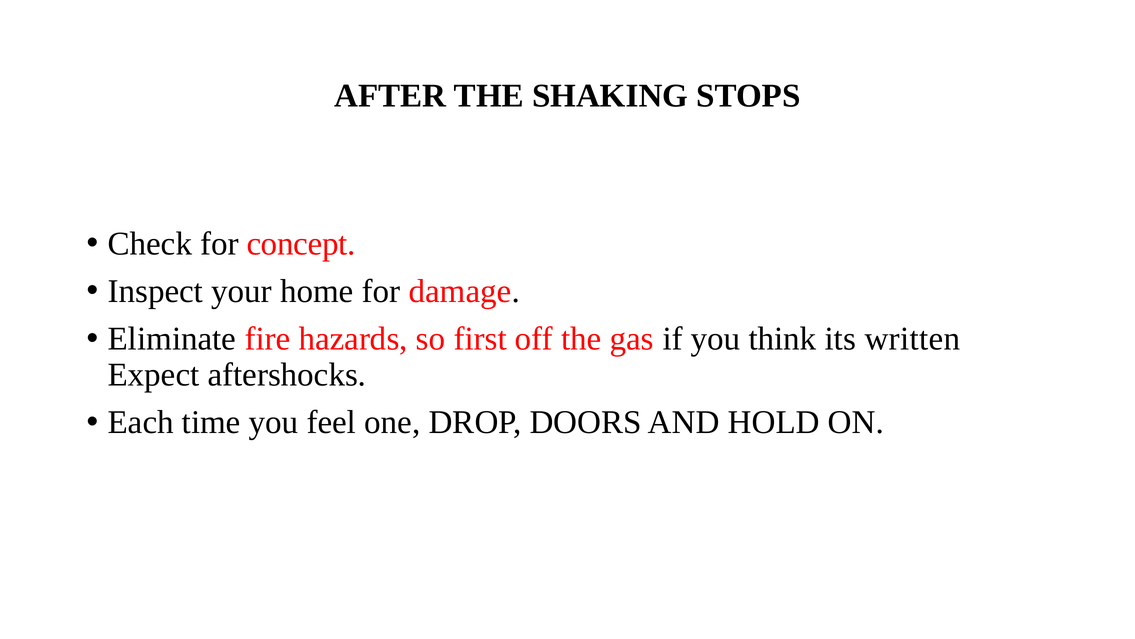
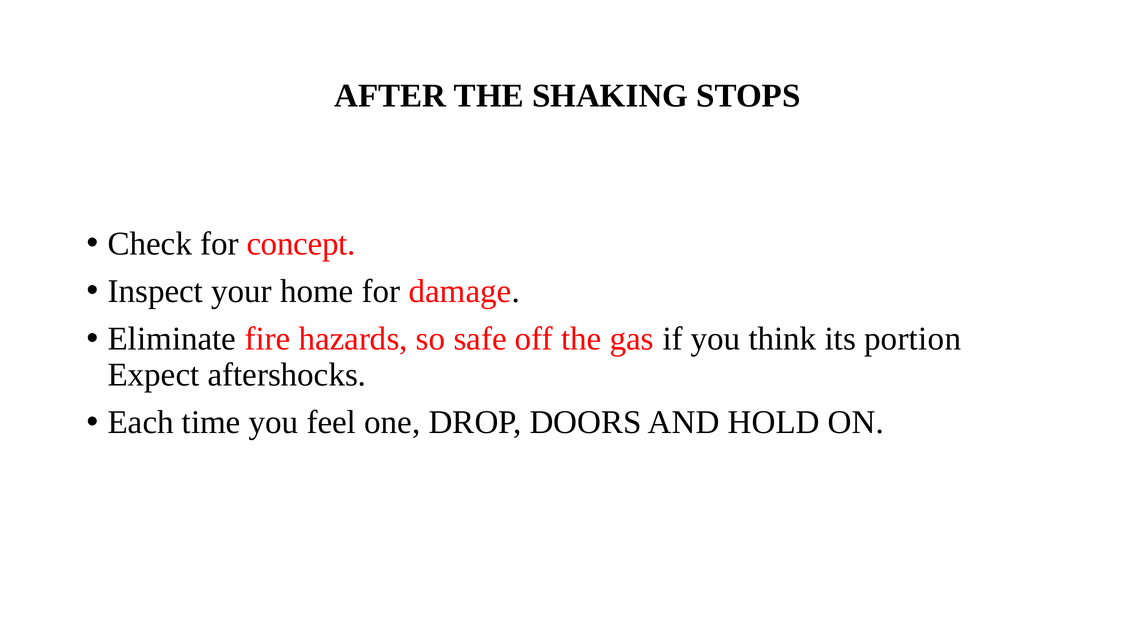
first: first -> safe
written: written -> portion
